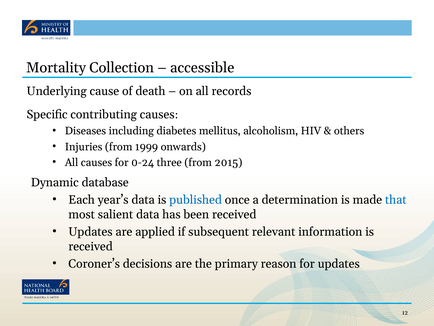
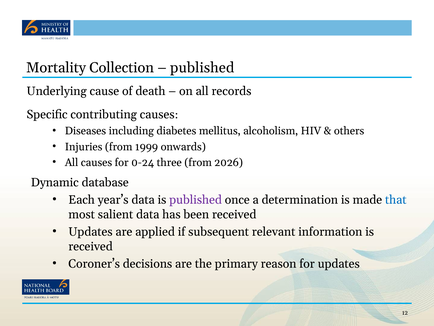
accessible at (202, 67): accessible -> published
2015: 2015 -> 2026
published at (196, 200) colour: blue -> purple
